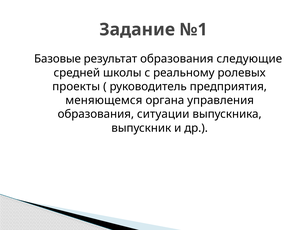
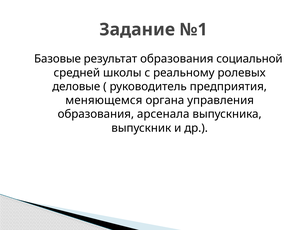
следующие: следующие -> социальной
проекты: проекты -> деловые
ситуации: ситуации -> арсенала
